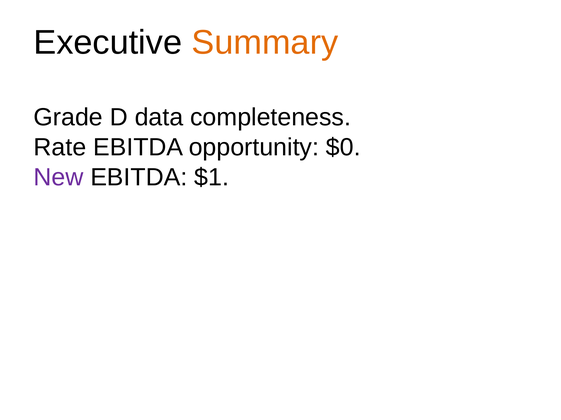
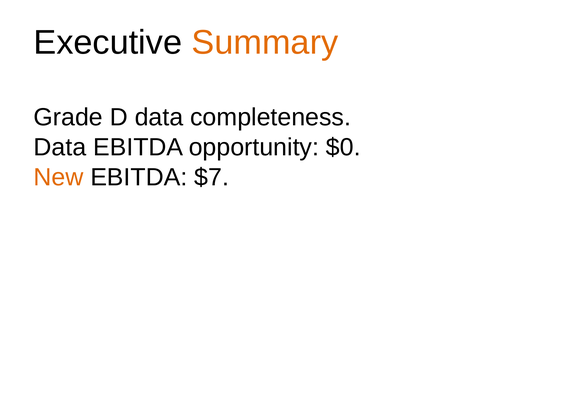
Rate at (60, 148): Rate -> Data
New colour: purple -> orange
$1: $1 -> $7
